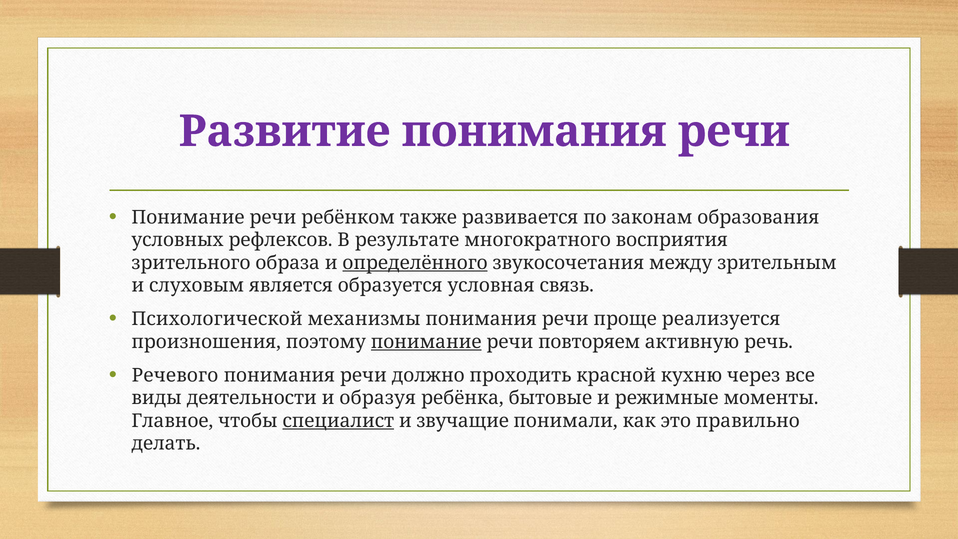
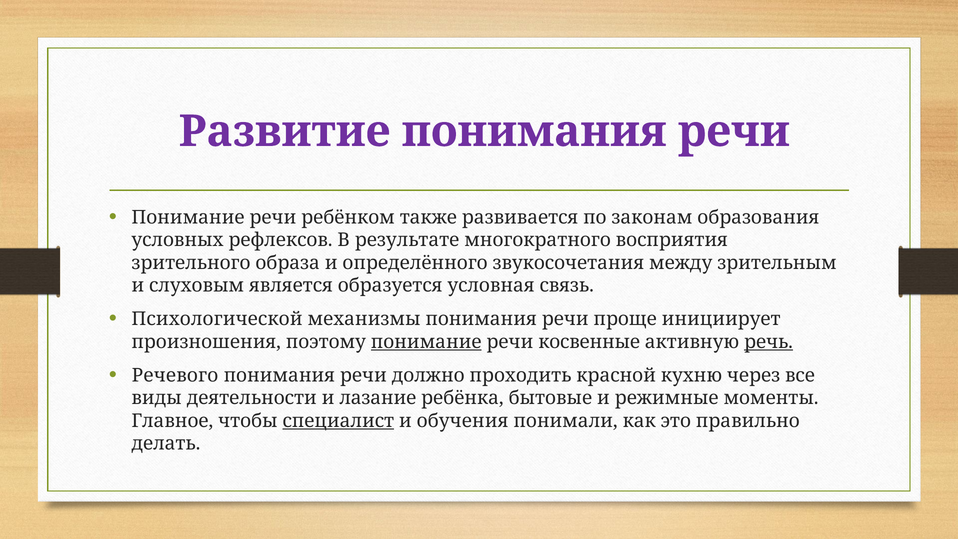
определённого underline: present -> none
реализуется: реализуется -> инициирует
повторяем: повторяем -> косвенные
речь underline: none -> present
образуя: образуя -> лазание
звучащие: звучащие -> обучения
